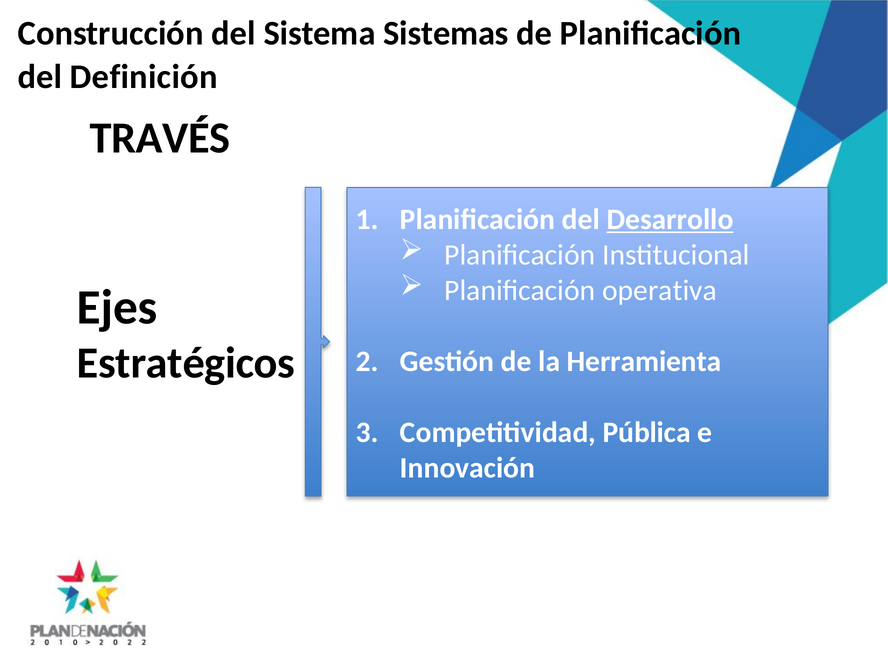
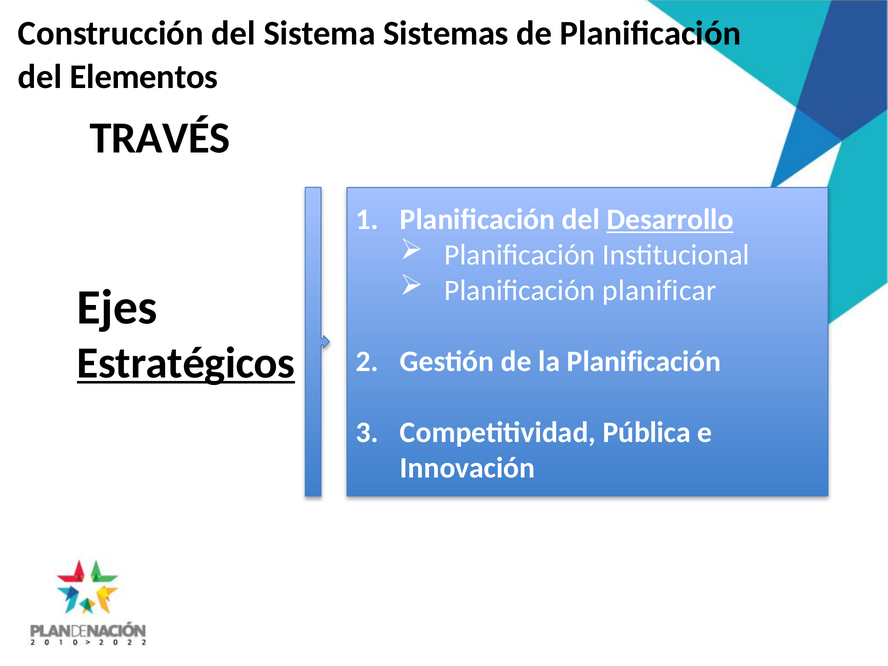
Definición: Definición -> Elementos
operativa: operativa -> planificar
Estratégicos underline: none -> present
la Herramienta: Herramienta -> Planificación
